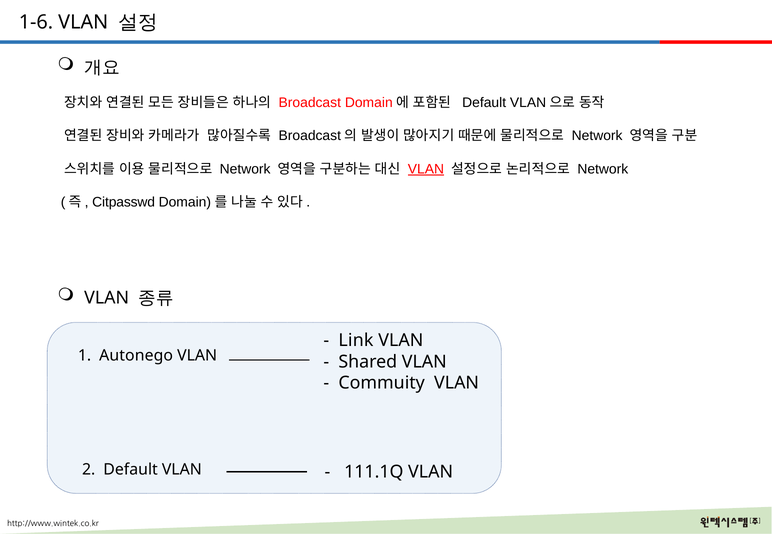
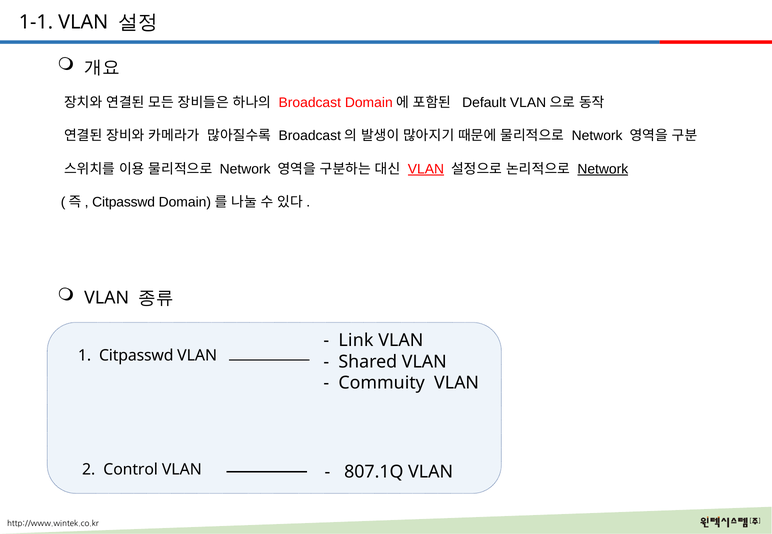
1-6: 1-6 -> 1-1
Network at (603, 169) underline: none -> present
1 Autonego: Autonego -> Citpasswd
2 Default: Default -> Control
111.1Q: 111.1Q -> 807.1Q
